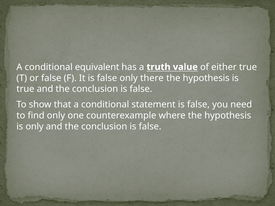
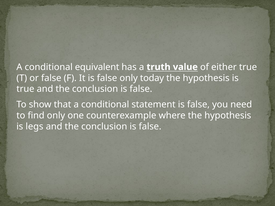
there: there -> today
is only: only -> legs
